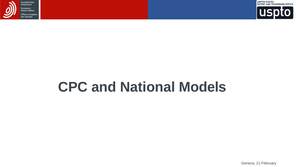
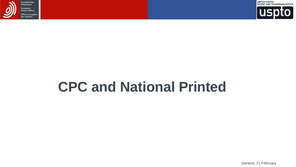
Models: Models -> Printed
